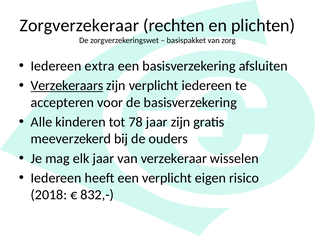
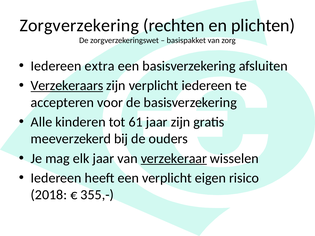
Zorgverzekeraar: Zorgverzekeraar -> Zorgverzekering
78: 78 -> 61
verzekeraar underline: none -> present
832,-: 832,- -> 355,-
